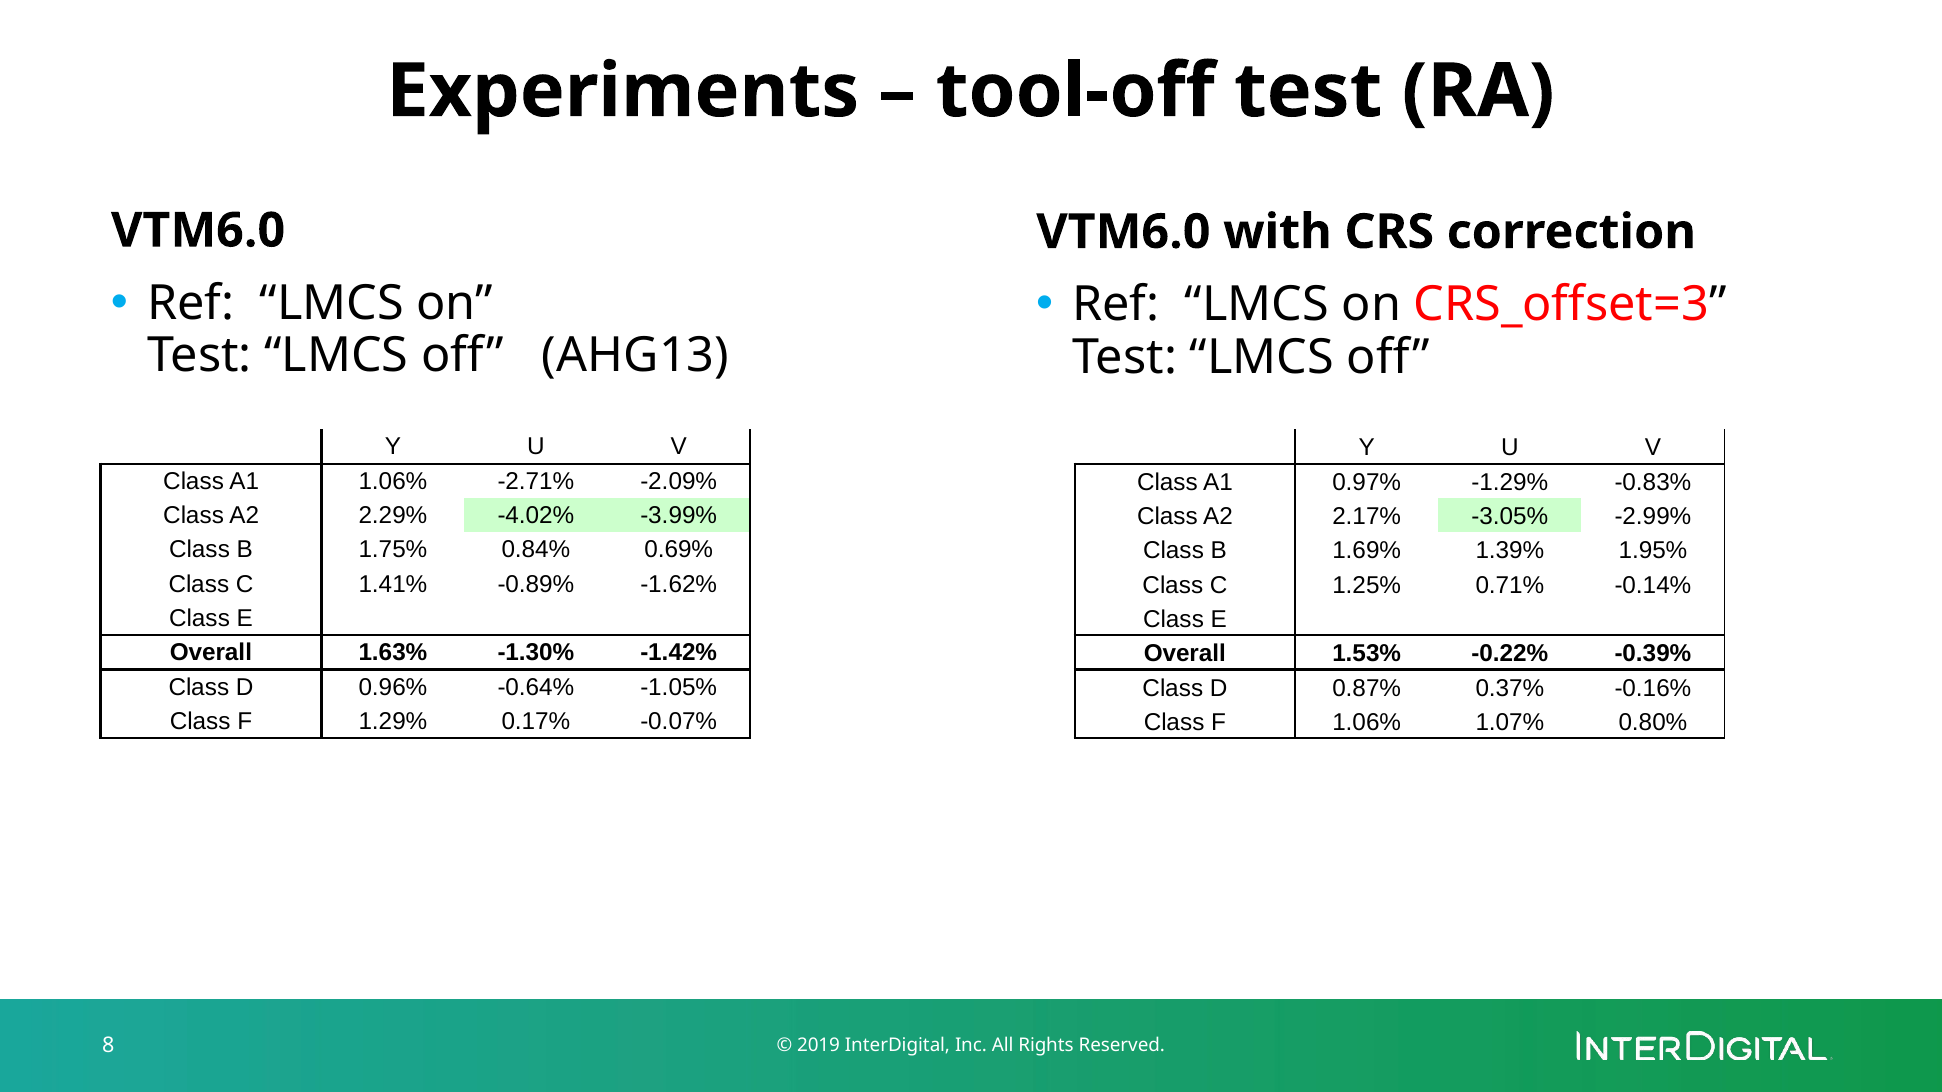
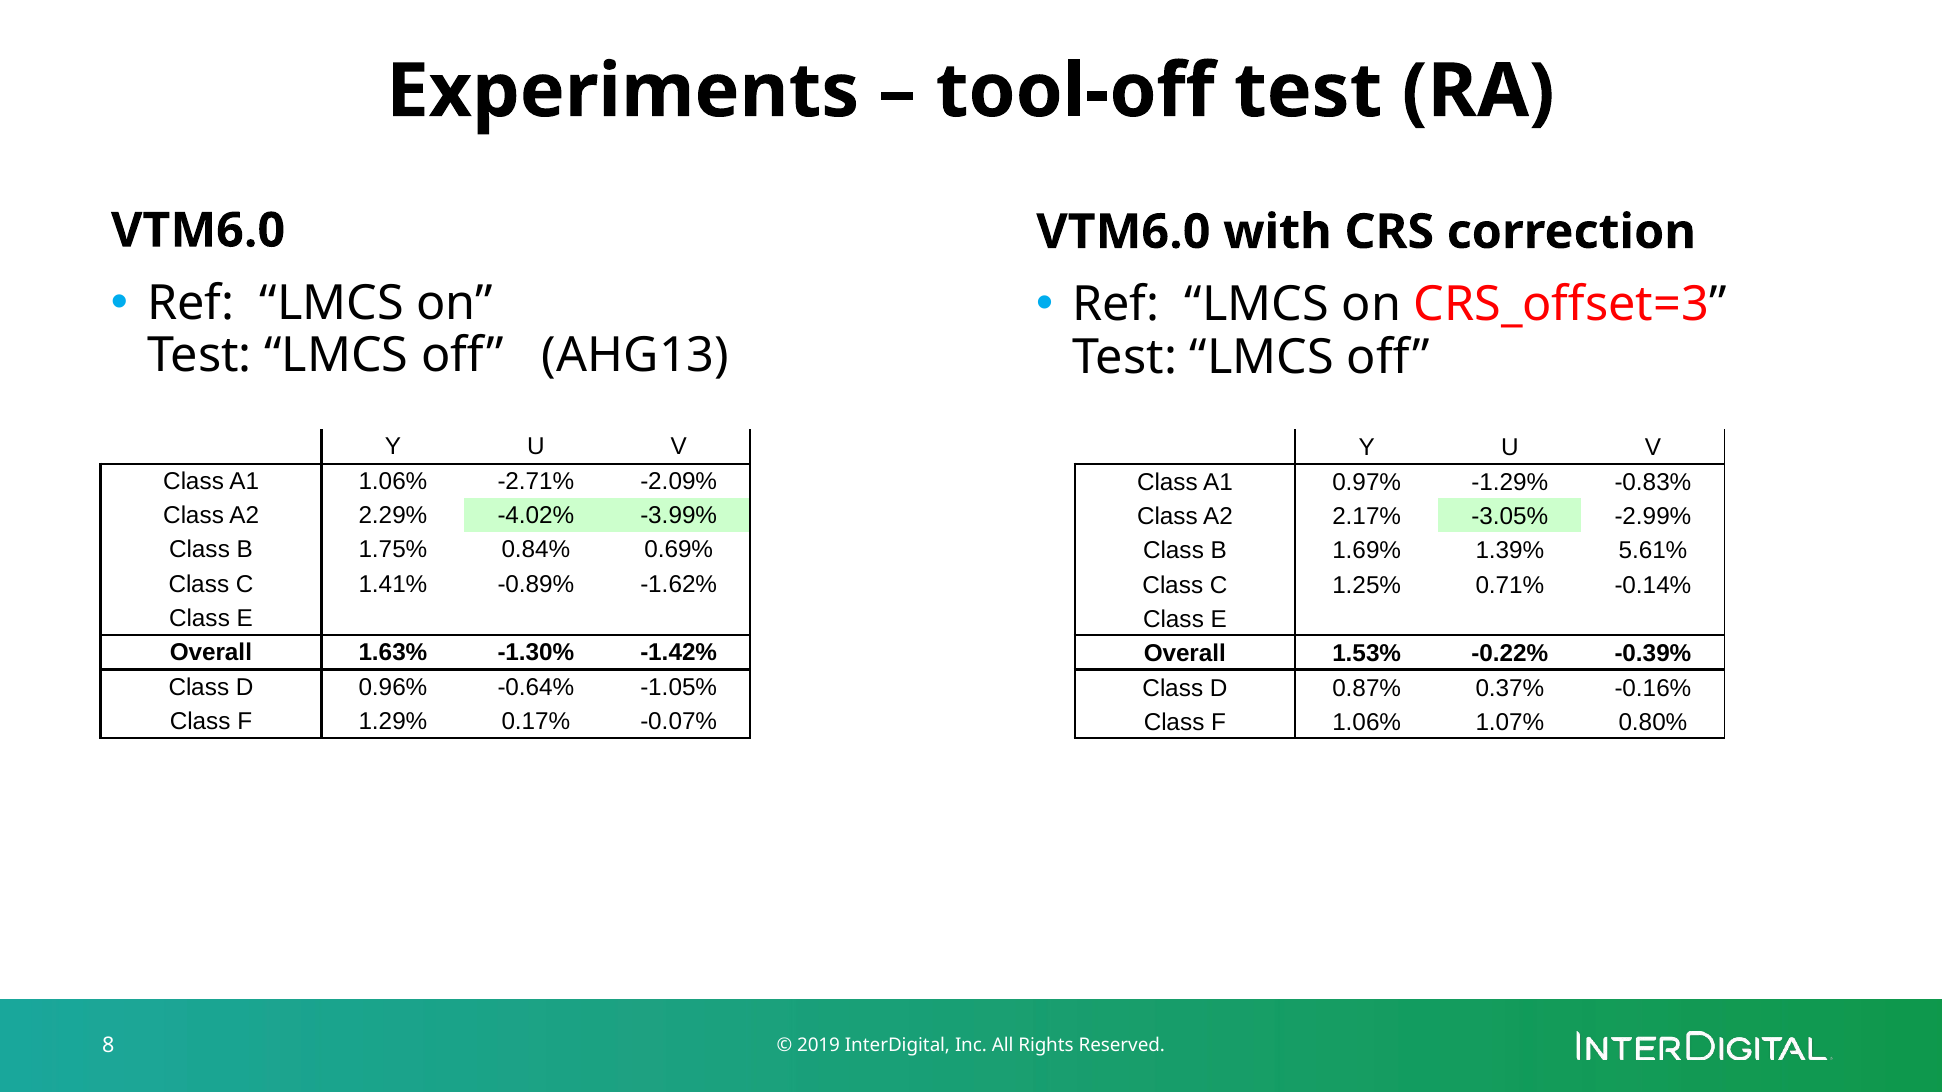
1.95%: 1.95% -> 5.61%
